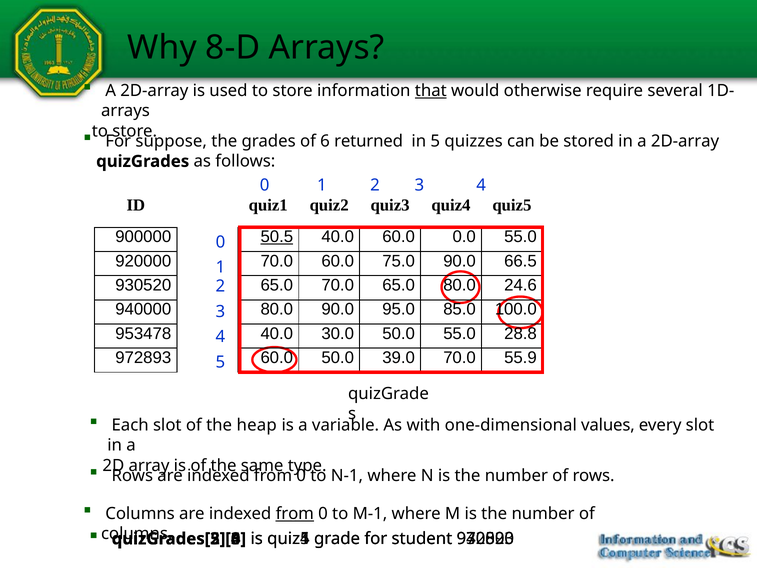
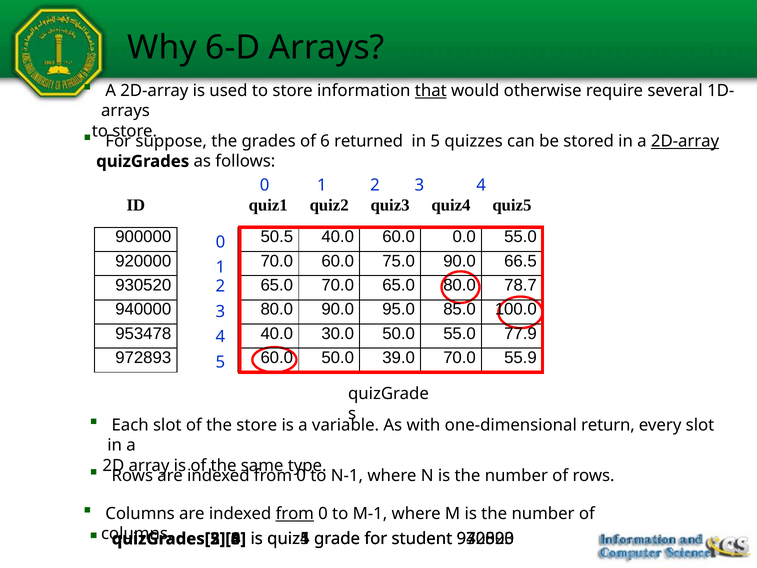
8-D: 8-D -> 6-D
2D-array at (685, 141) underline: none -> present
50.5 underline: present -> none
24.6: 24.6 -> 78.7
28.8: 28.8 -> 77.9
the heap: heap -> store
values: values -> return
